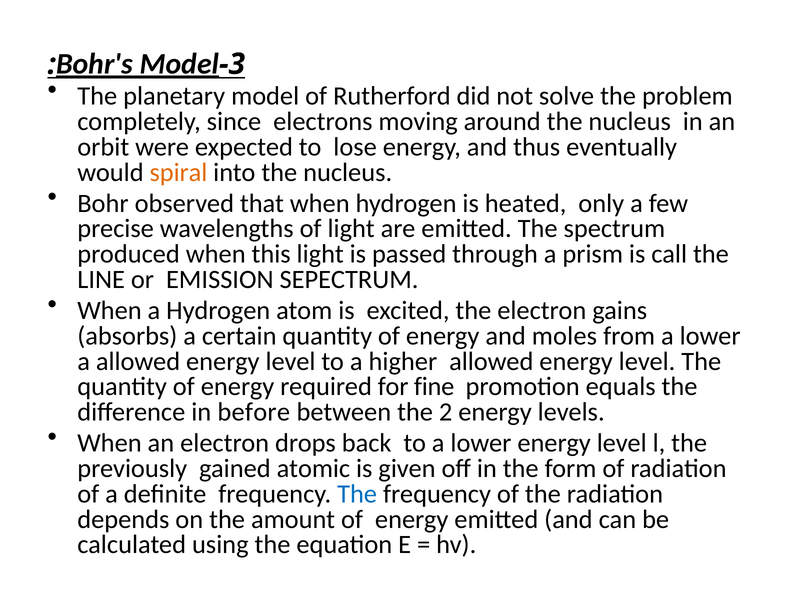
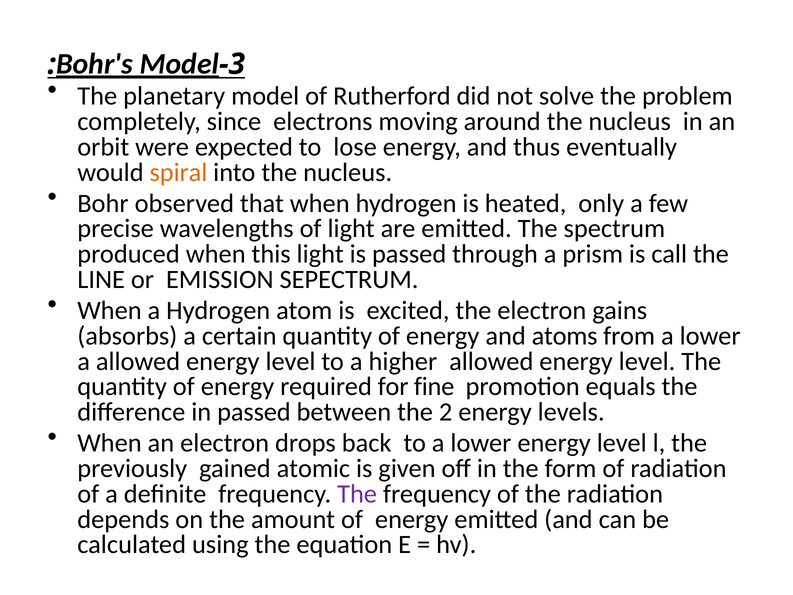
moles: moles -> atoms
in before: before -> passed
The at (357, 494) colour: blue -> purple
